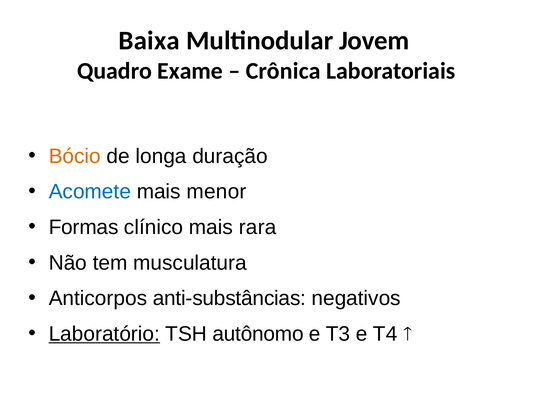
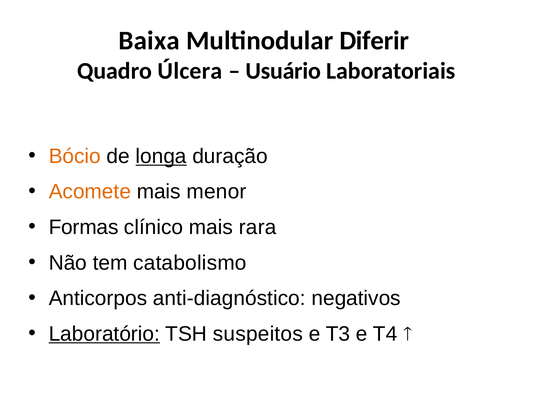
Jovem: Jovem -> Diferir
Exame: Exame -> Úlcera
Crônica: Crônica -> Usuário
longa underline: none -> present
Acomete colour: blue -> orange
musculatura: musculatura -> catabolismo
anti-substâncias: anti-substâncias -> anti-diagnóstico
autônomo: autônomo -> suspeitos
